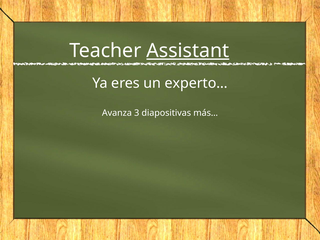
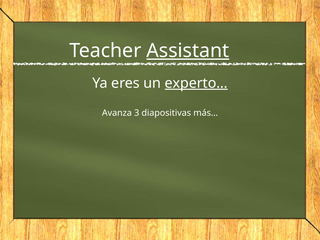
experto… underline: none -> present
